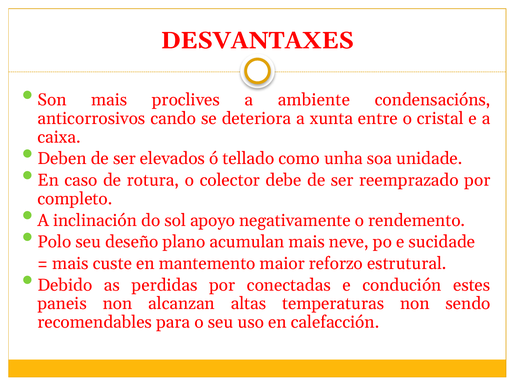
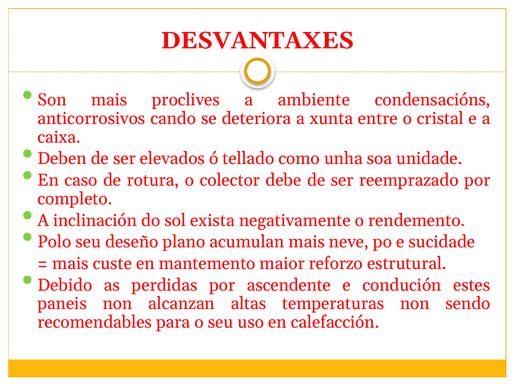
apoyo: apoyo -> exista
conectadas: conectadas -> ascendente
